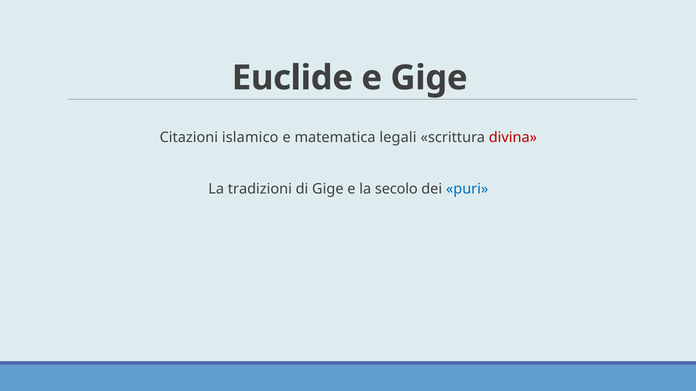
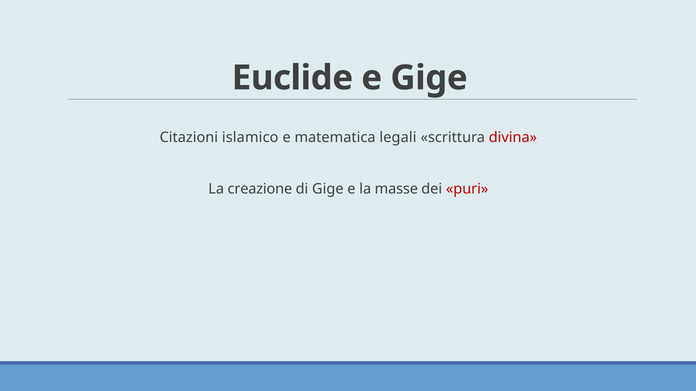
tradizioni: tradizioni -> creazione
secolo: secolo -> masse
puri colour: blue -> red
